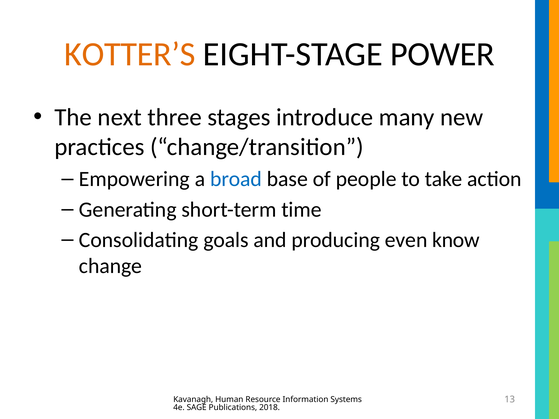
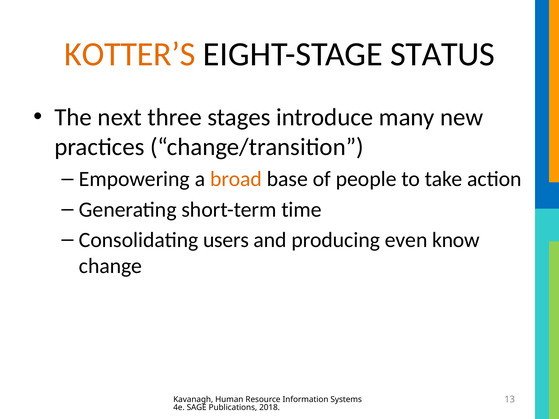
POWER: POWER -> STATUS
broad colour: blue -> orange
goals: goals -> users
